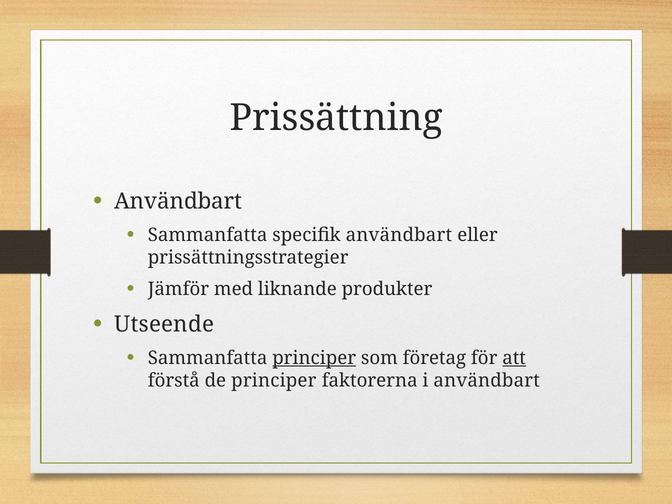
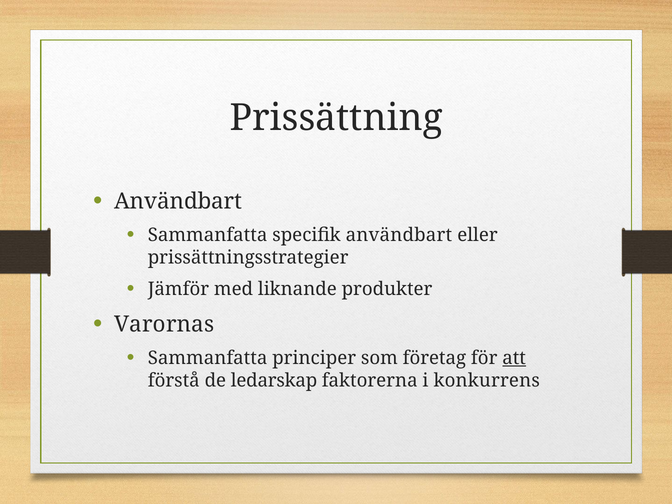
Utseende: Utseende -> Varornas
principer at (314, 358) underline: present -> none
de principer: principer -> ledarskap
i användbart: användbart -> konkurrens
